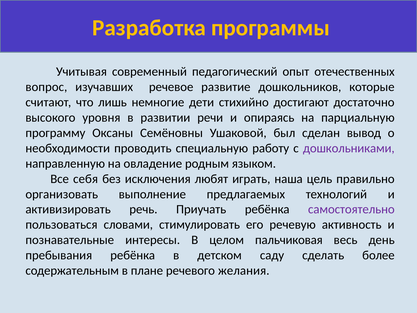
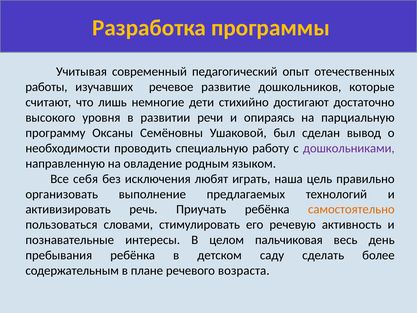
вопрос: вопрос -> работы
самостоятельно colour: purple -> orange
желания: желания -> возраста
